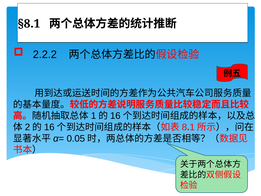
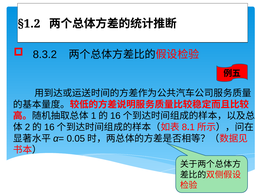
§8.1: §8.1 -> §1.2
2.2.2: 2.2.2 -> 8.3.2
